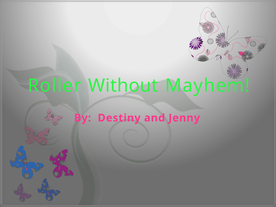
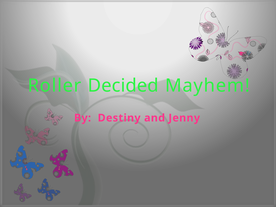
Without: Without -> Decided
